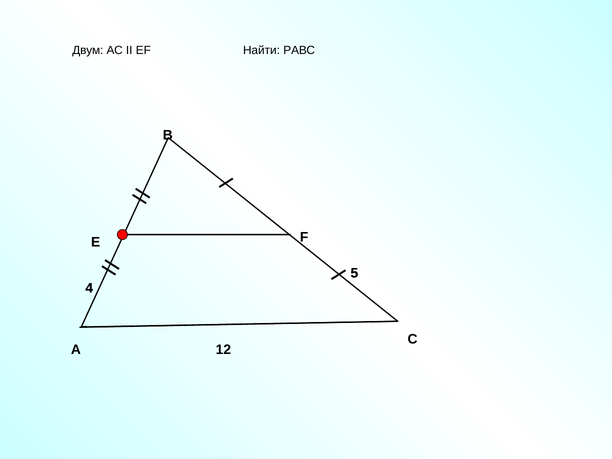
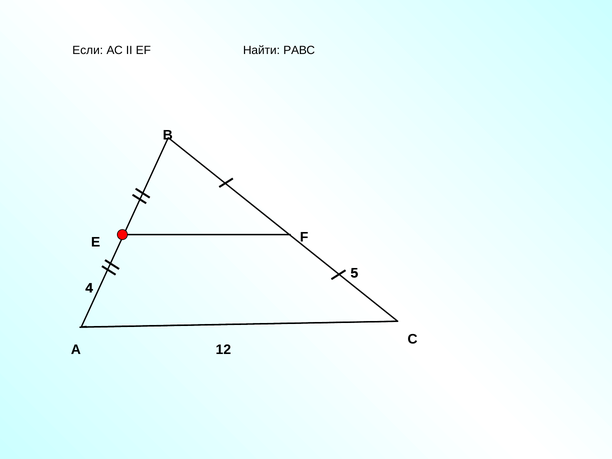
Двум: Двум -> Если
